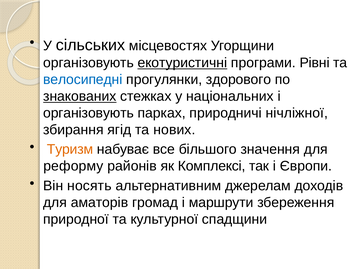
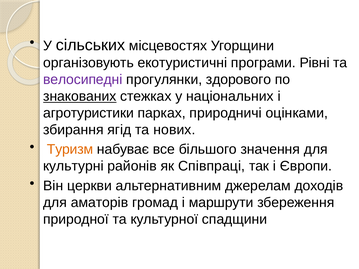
екотуристичні underline: present -> none
велосипедні colour: blue -> purple
організовують at (88, 113): організовують -> агротуристики
нічліжної: нічліжної -> оцінками
реформу: реформу -> культурні
Комплексі: Комплексі -> Співпраці
носять: носять -> церкви
